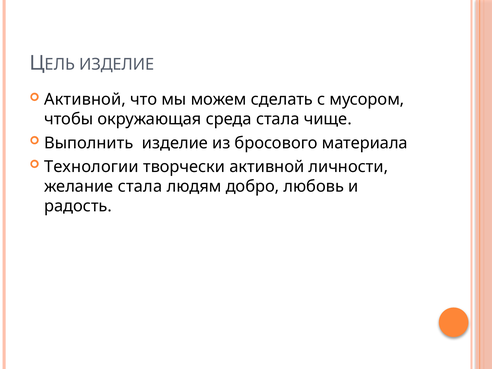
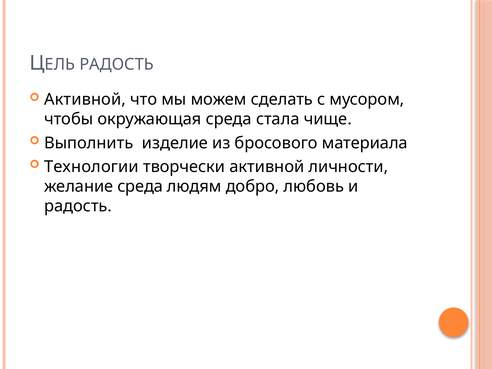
ИЗДЕЛИЕ at (117, 64): ИЗДЕЛИЕ -> РАДОСТЬ
желание стала: стала -> среда
